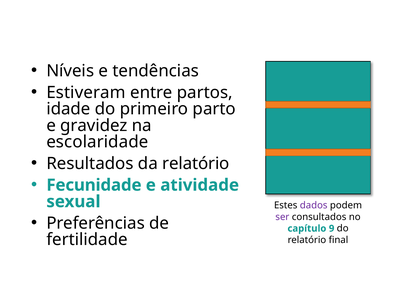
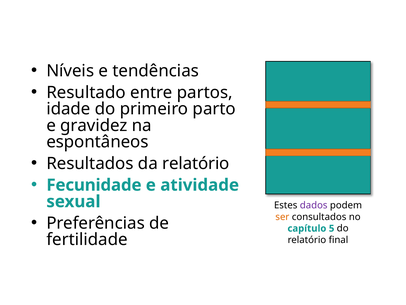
Estiveram: Estiveram -> Resultado
escolaridade: escolaridade -> espontâneos
ser colour: purple -> orange
9: 9 -> 5
